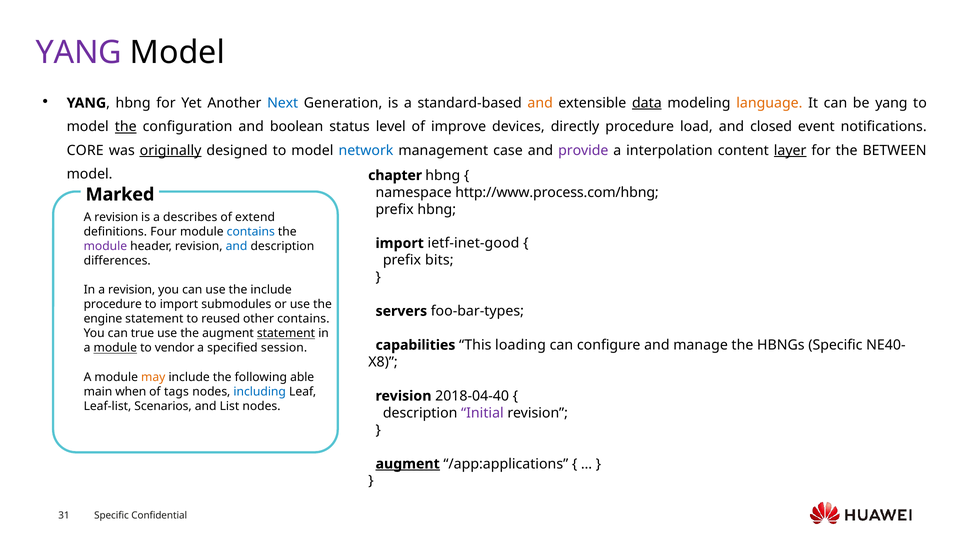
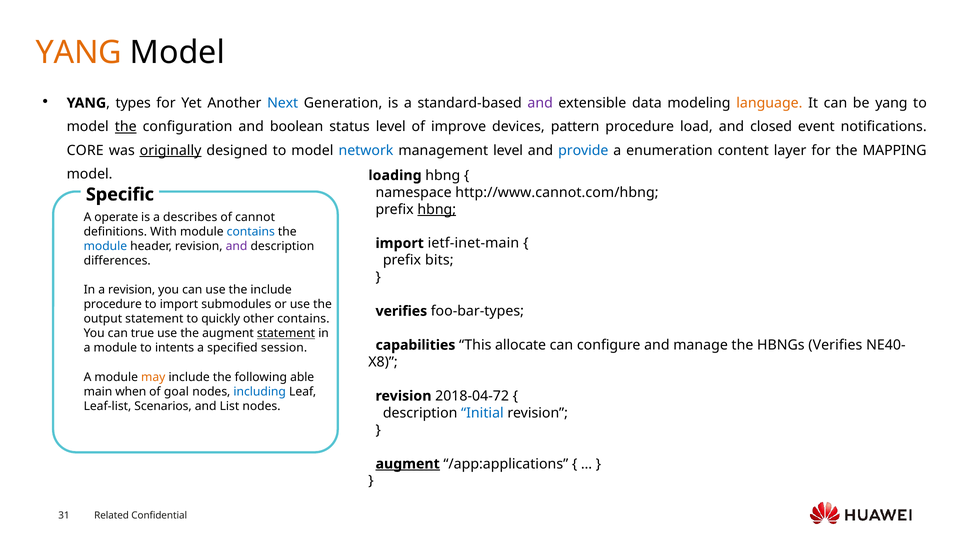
YANG at (79, 53) colour: purple -> orange
YANG hbng: hbng -> types
and at (540, 103) colour: orange -> purple
data underline: present -> none
directly: directly -> pattern
management case: case -> level
provide colour: purple -> blue
interpolation: interpolation -> enumeration
layer underline: present -> none
BETWEEN: BETWEEN -> MAPPING
chapter: chapter -> loading
http://www.process.com/hbng: http://www.process.com/hbng -> http://www.cannot.com/hbng
Marked: Marked -> Specific
hbng at (437, 209) underline: none -> present
revision at (116, 217): revision -> operate
extend: extend -> cannot
Four: Four -> With
ietf-inet-good: ietf-inet-good -> ietf-inet-main
module at (105, 246) colour: purple -> blue
and at (236, 246) colour: blue -> purple
servers at (401, 311): servers -> verifies
engine: engine -> output
reused: reused -> quickly
loading: loading -> allocate
HBNGs Specific: Specific -> Verifies
module at (115, 348) underline: present -> none
vendor: vendor -> intents
tags: tags -> goal
2018-04-40: 2018-04-40 -> 2018-04-72
Initial colour: purple -> blue
Specific at (112, 515): Specific -> Related
